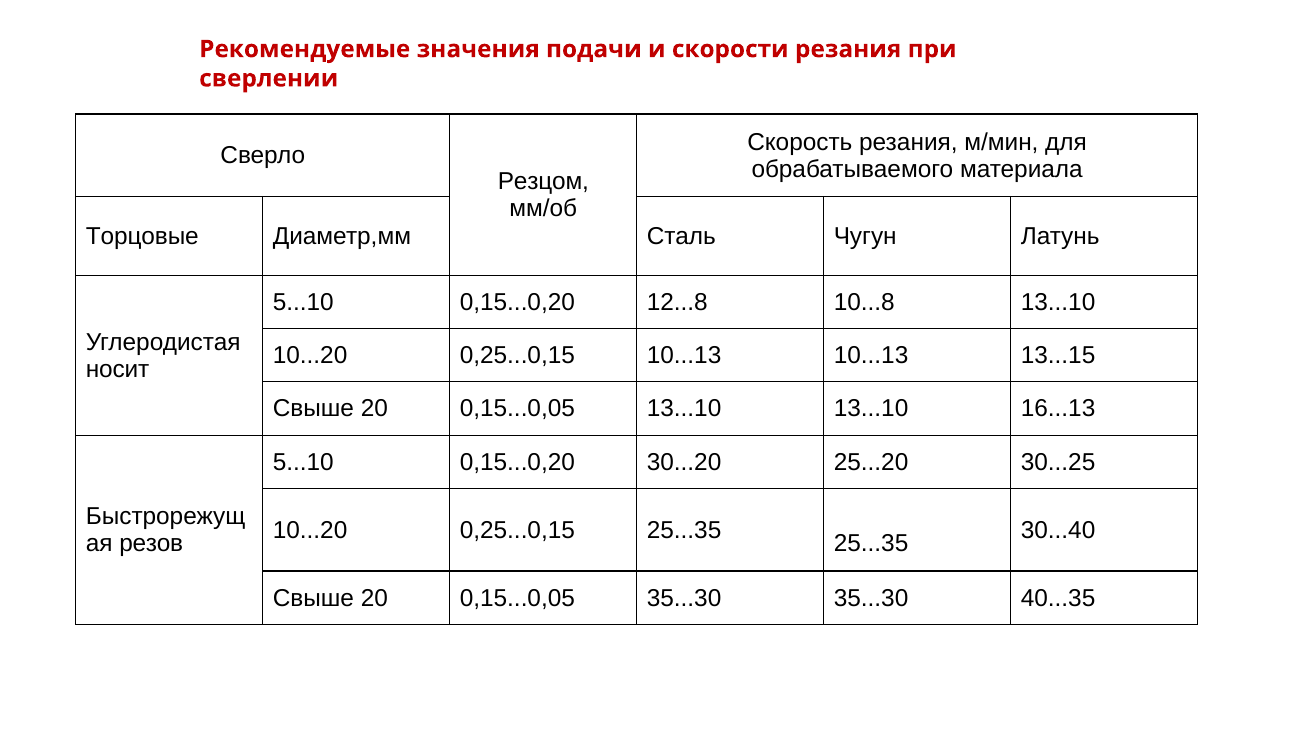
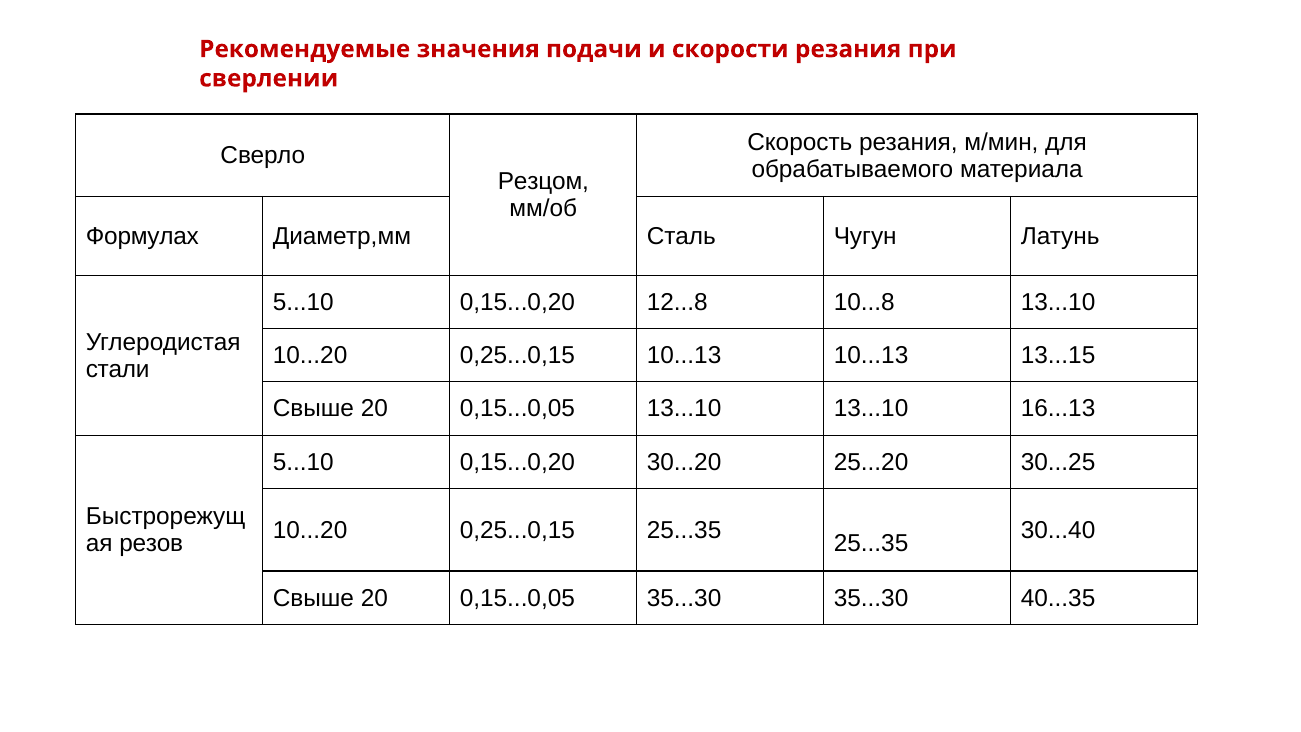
Торцовые: Торцовые -> Формулах
носит: носит -> стали
